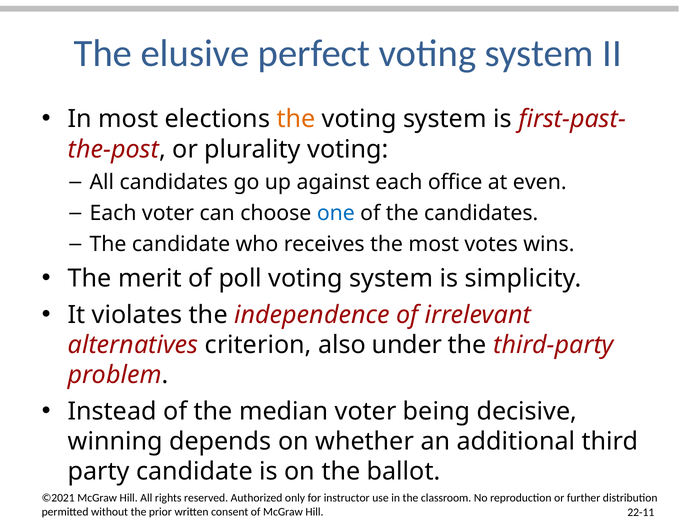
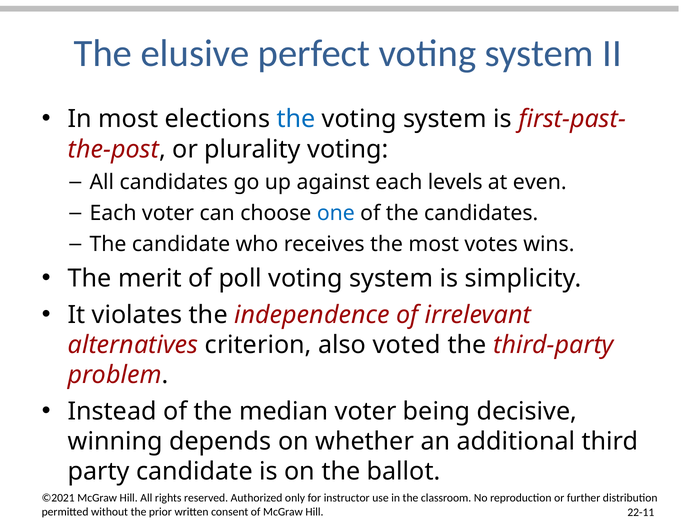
the at (296, 119) colour: orange -> blue
office: office -> levels
under: under -> voted
